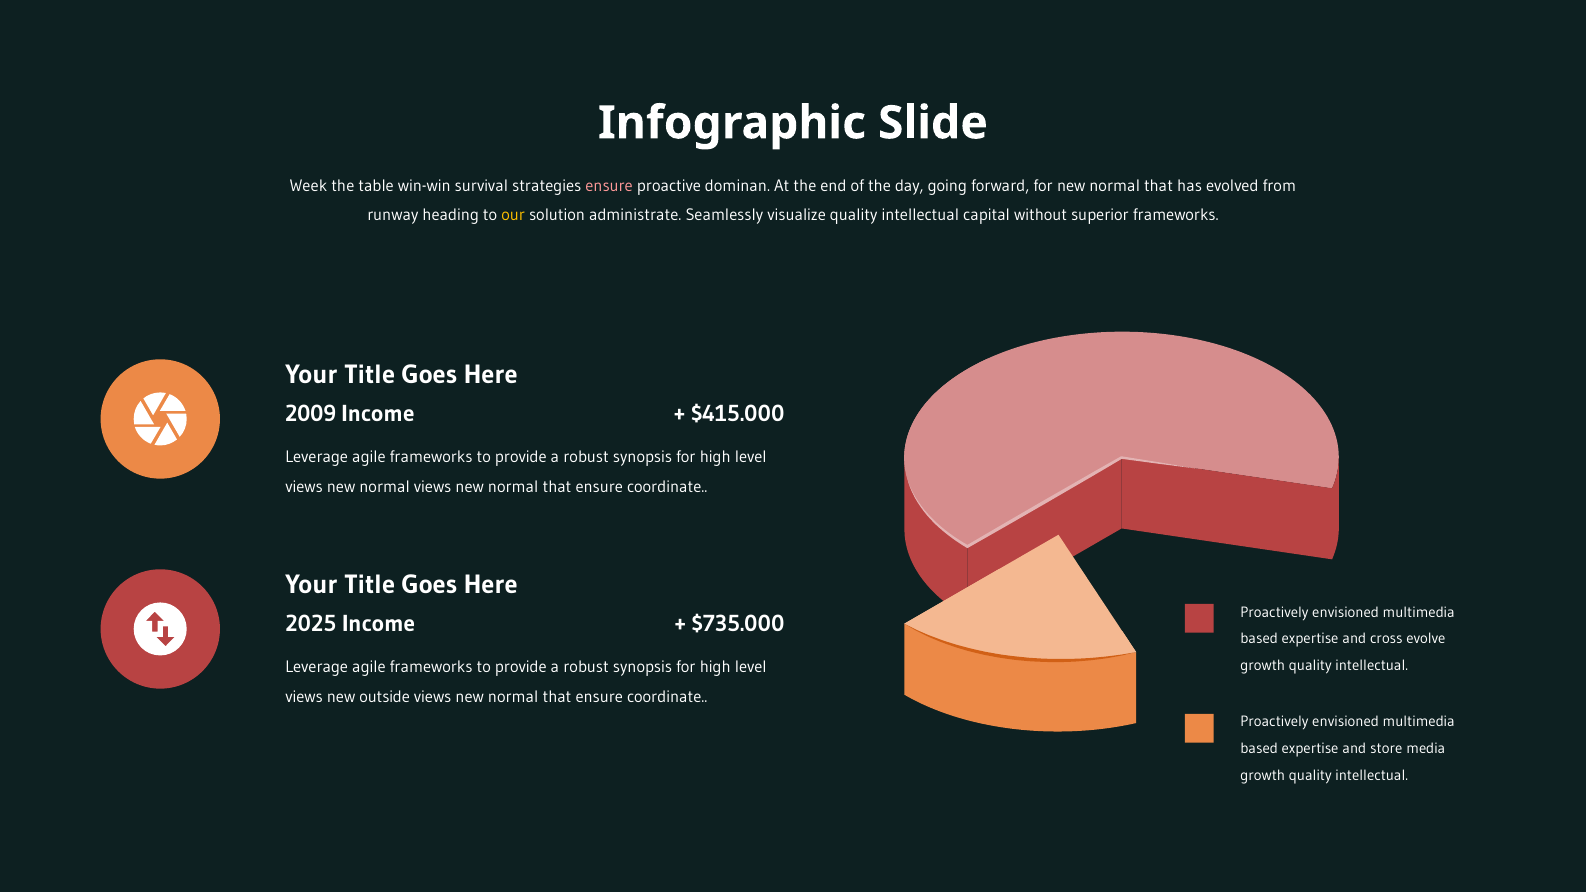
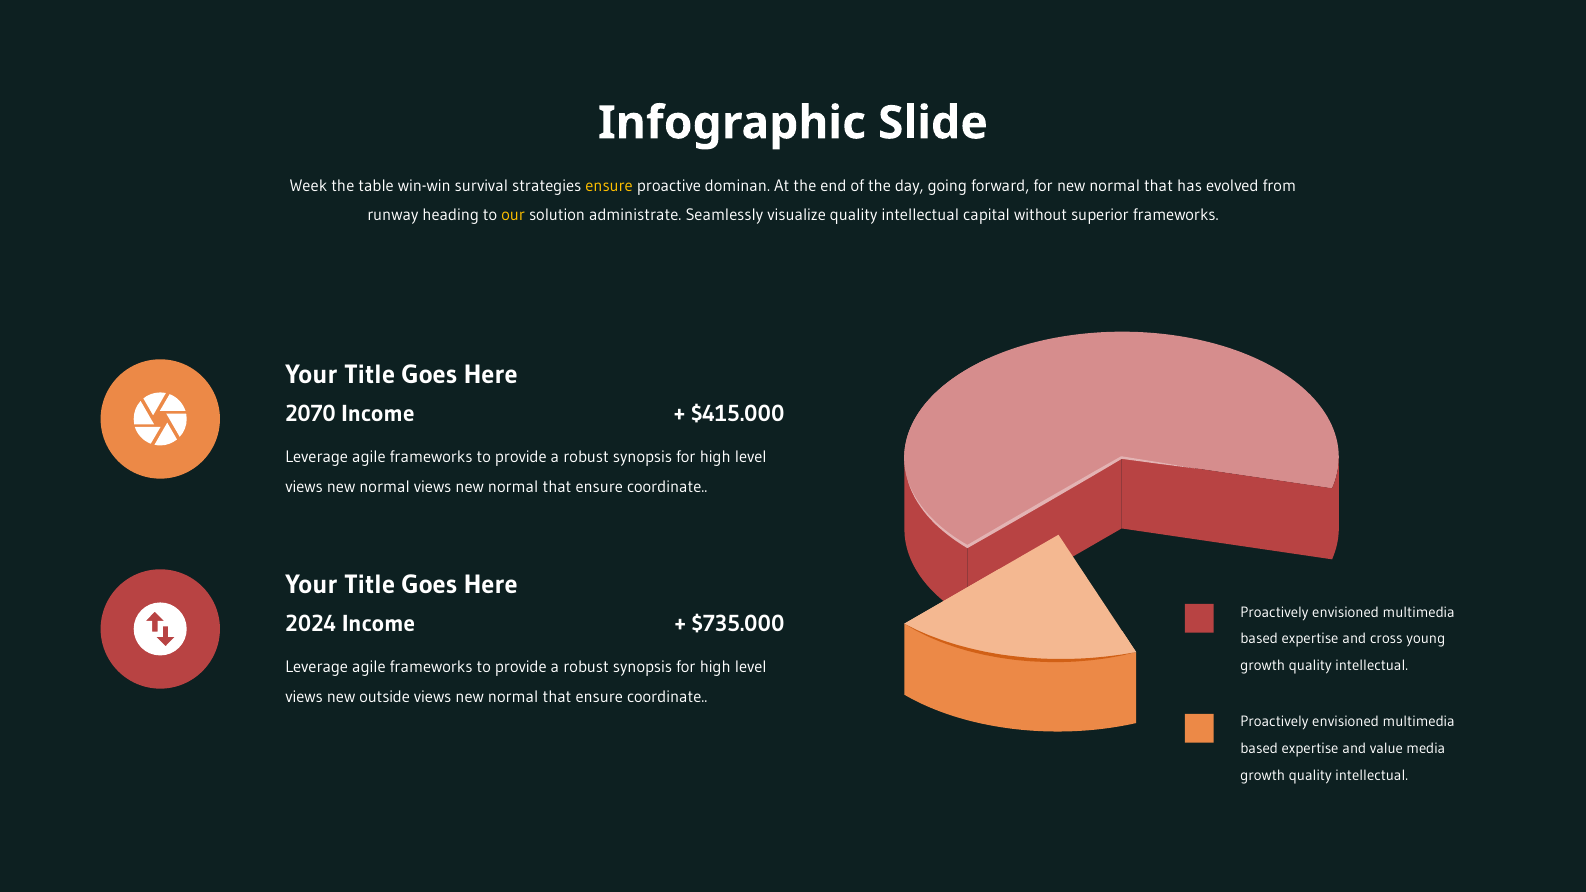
ensure at (609, 186) colour: pink -> yellow
2009: 2009 -> 2070
2025: 2025 -> 2024
evolve: evolve -> young
store: store -> value
